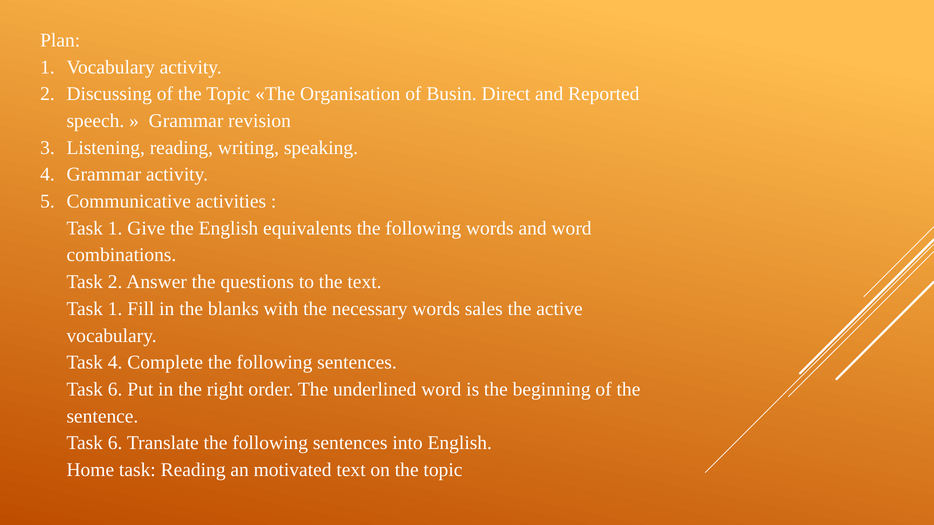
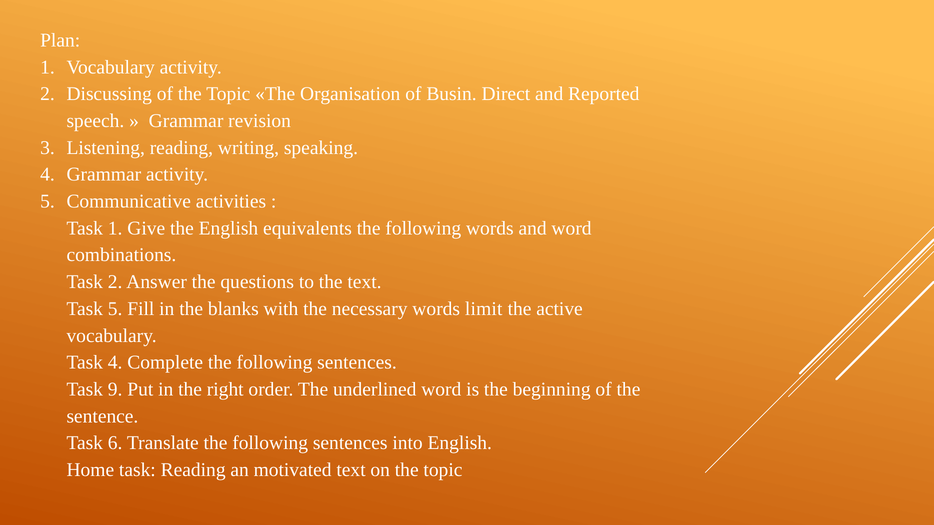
1 at (115, 309): 1 -> 5
sales: sales -> limit
6 at (115, 390): 6 -> 9
